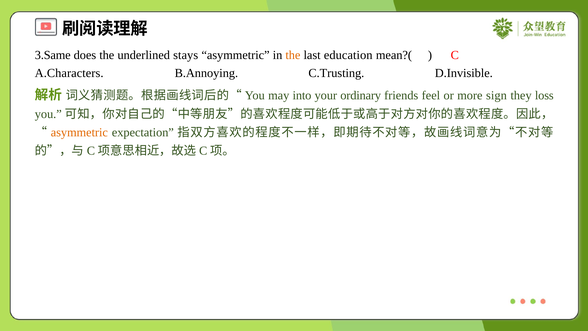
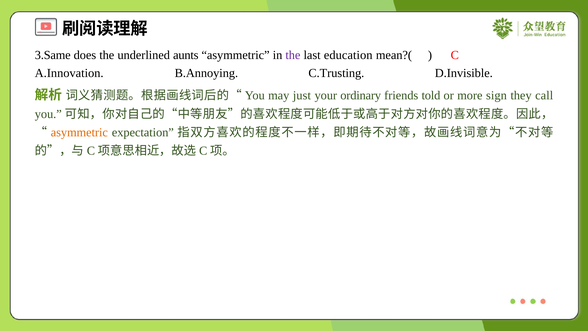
stays: stays -> aunts
the at (293, 55) colour: orange -> purple
A.Characters: A.Characters -> A.Innovation
into: into -> just
feel: feel -> told
loss: loss -> call
